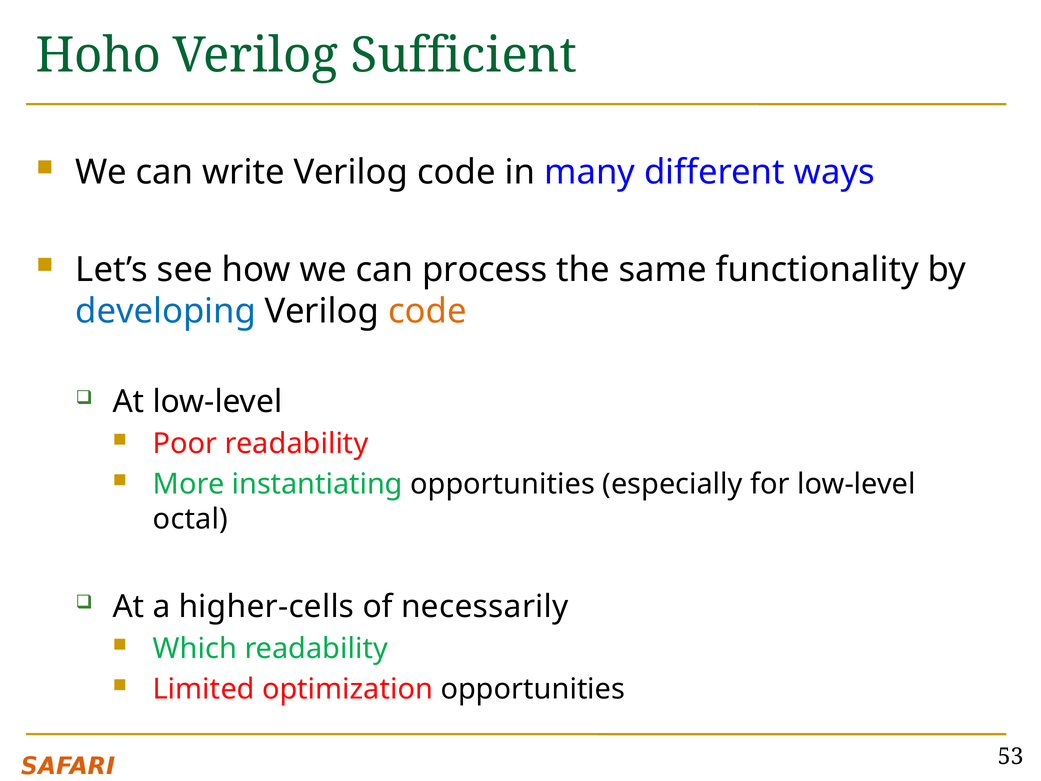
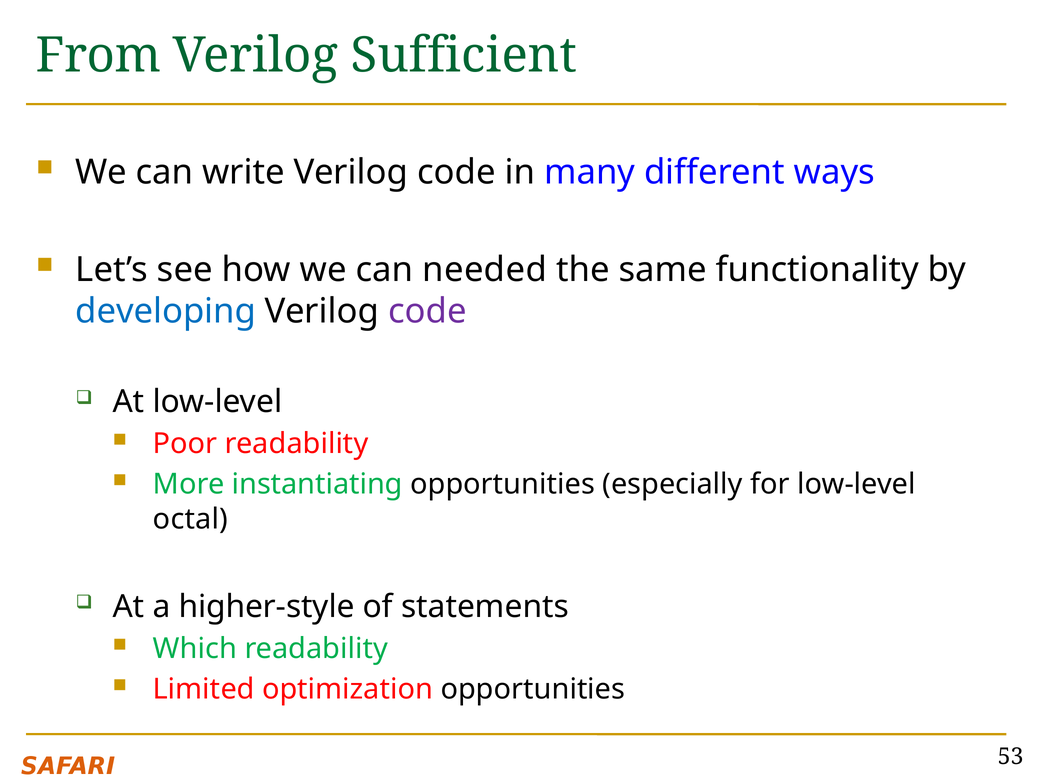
Hoho: Hoho -> From
process: process -> needed
code at (427, 311) colour: orange -> purple
higher-cells: higher-cells -> higher-style
necessarily: necessarily -> statements
